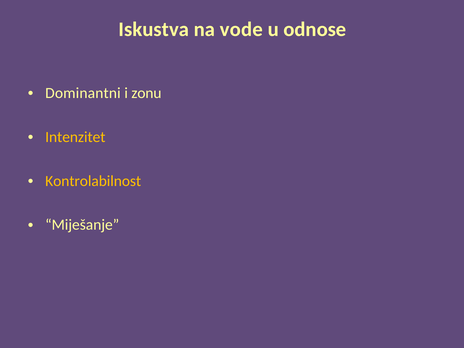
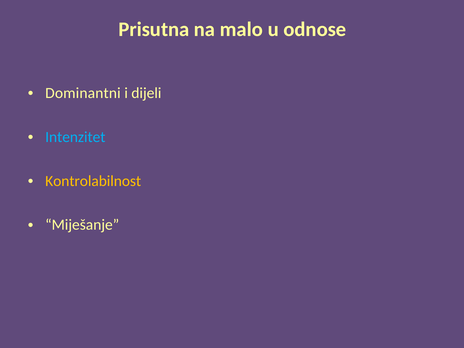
Iskustva: Iskustva -> Prisutna
vode: vode -> malo
zonu: zonu -> dijeli
Intenzitet colour: yellow -> light blue
